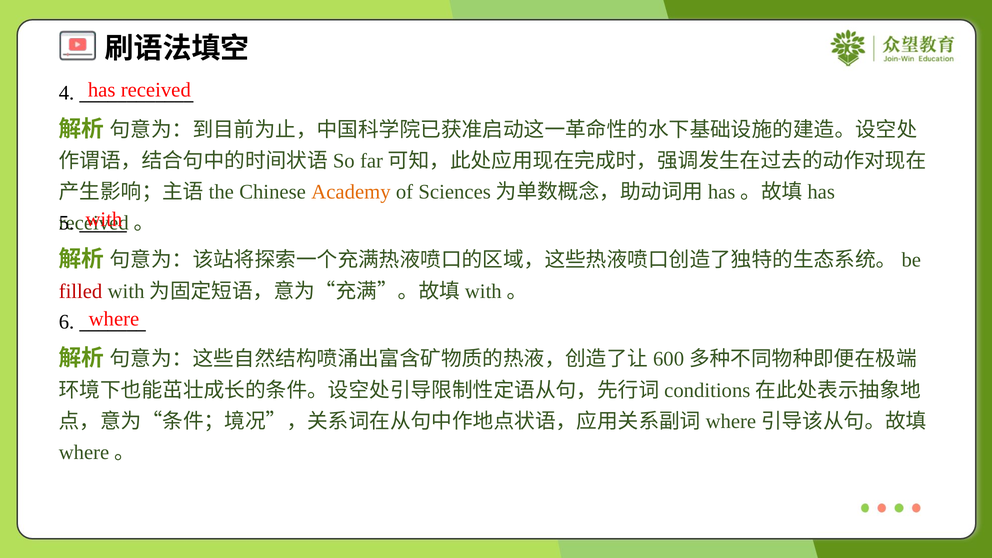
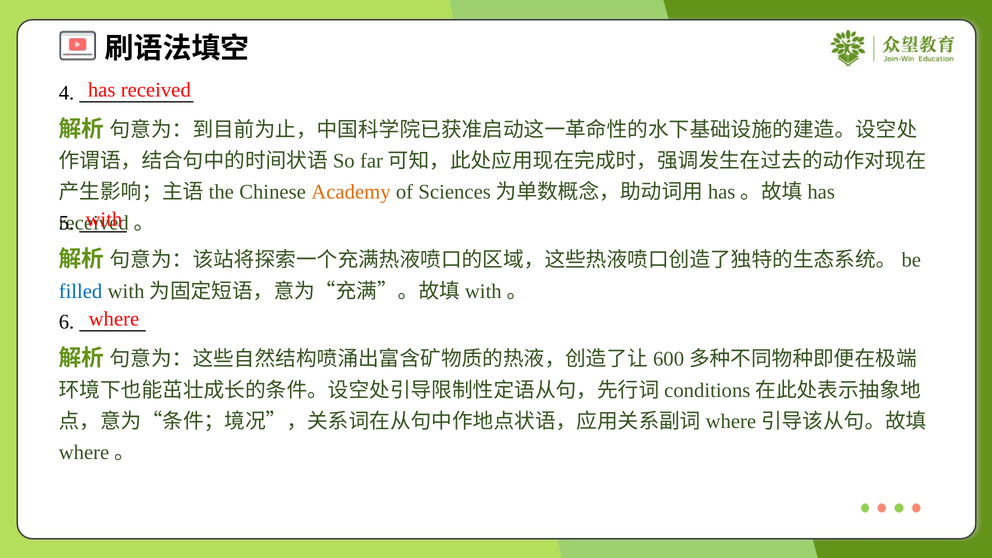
filled colour: red -> blue
